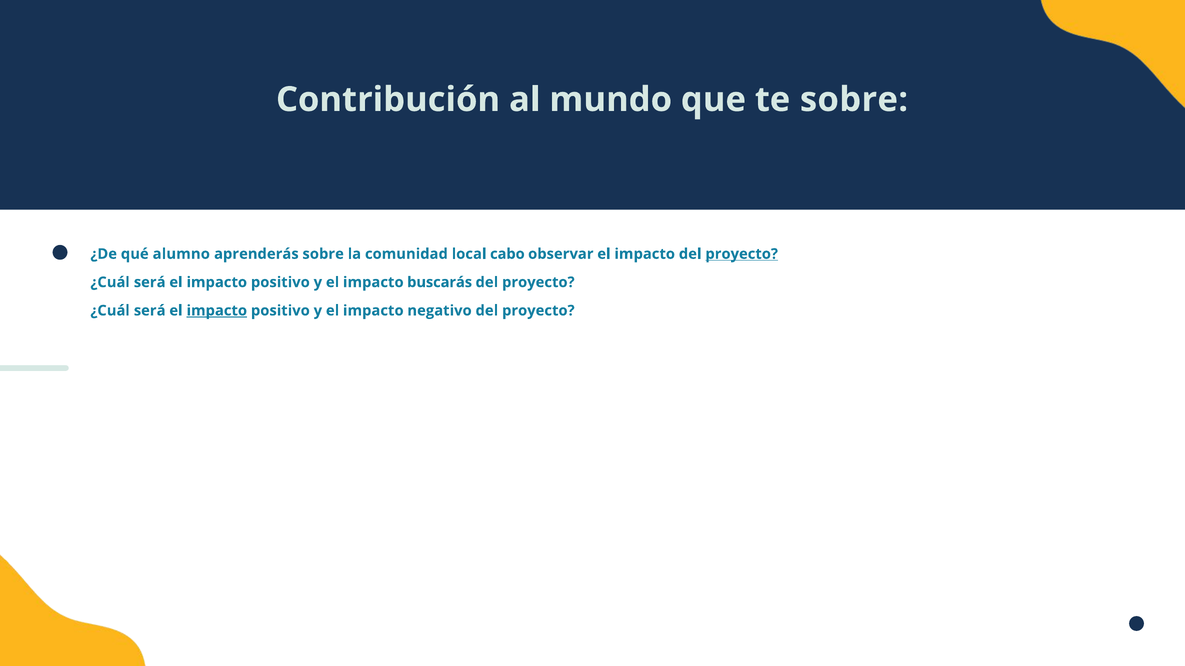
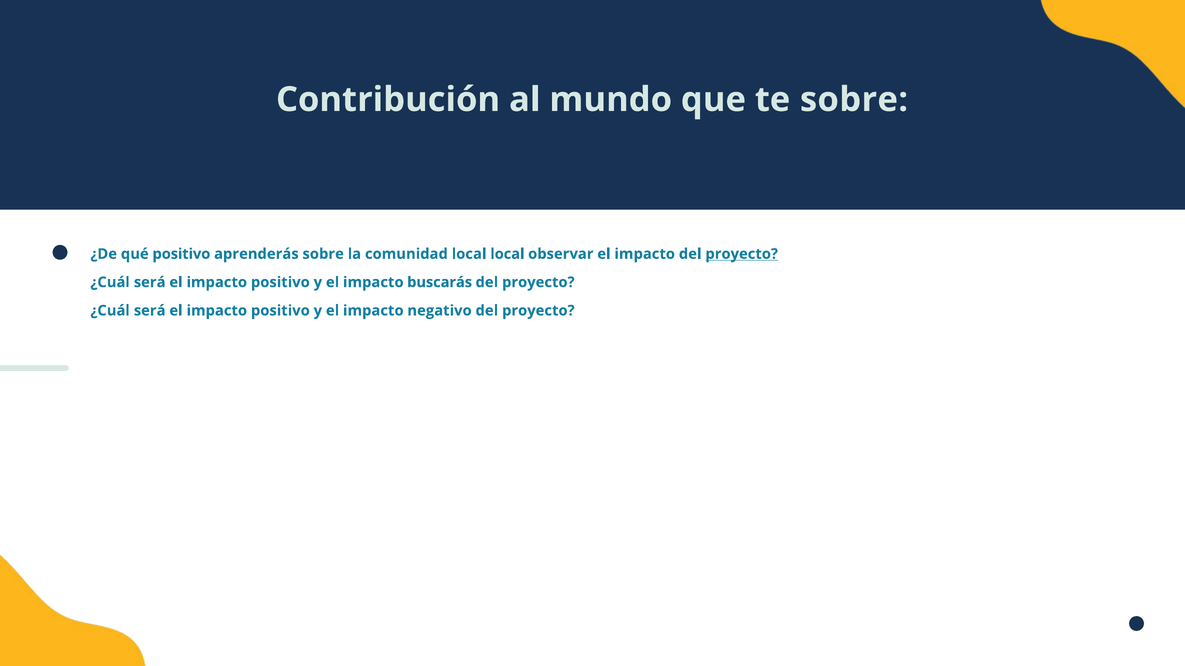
qué alumno: alumno -> positivo
local cabo: cabo -> local
impacto at (217, 311) underline: present -> none
